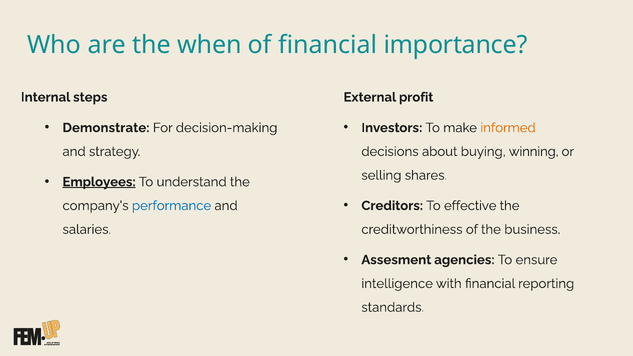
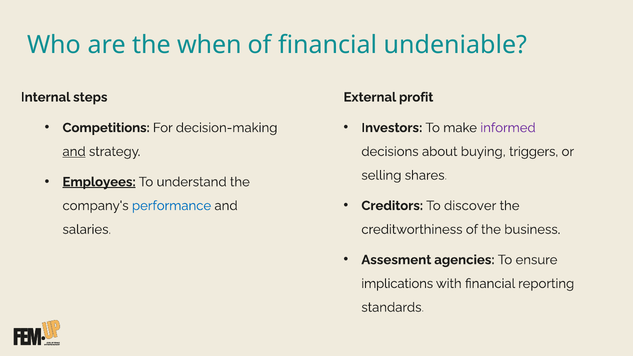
importance: importance -> undeniable
Demonstrate: Demonstrate -> Competitions
informed colour: orange -> purple
and at (74, 152) underline: none -> present
winning: winning -> triggers
effective: effective -> discover
intelligence: intelligence -> implications
